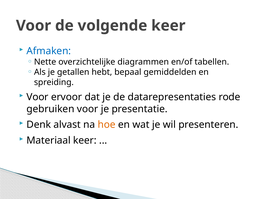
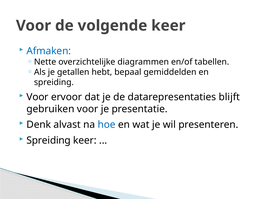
rode: rode -> blijft
hoe colour: orange -> blue
Materiaal at (49, 141): Materiaal -> Spreiding
